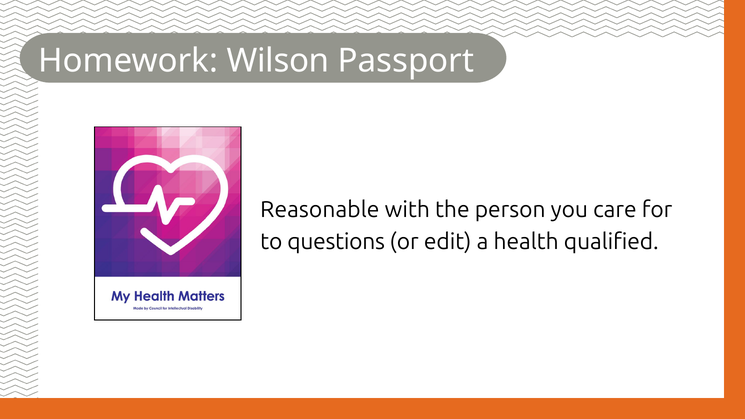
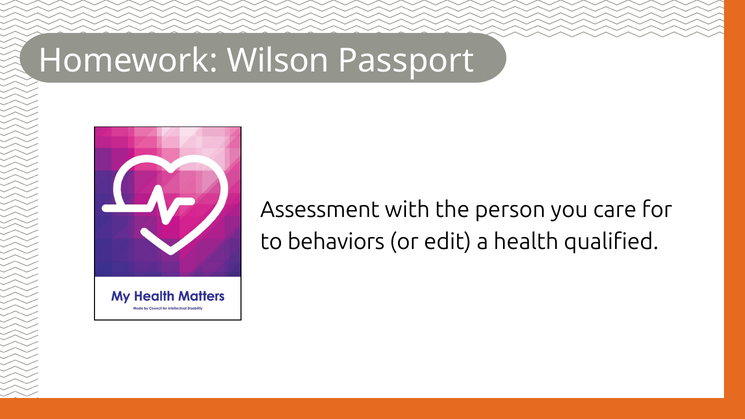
Reasonable: Reasonable -> Assessment
questions: questions -> behaviors
